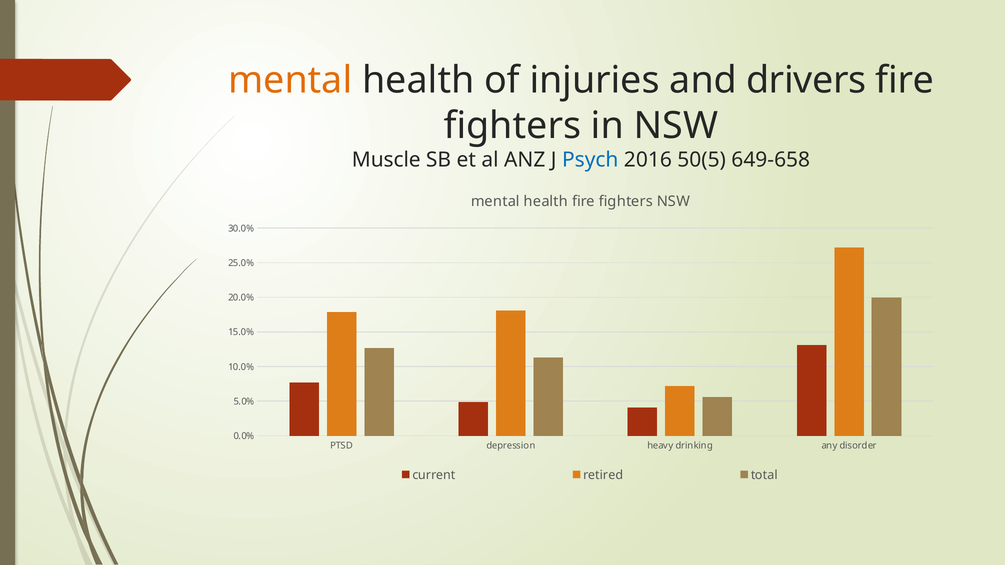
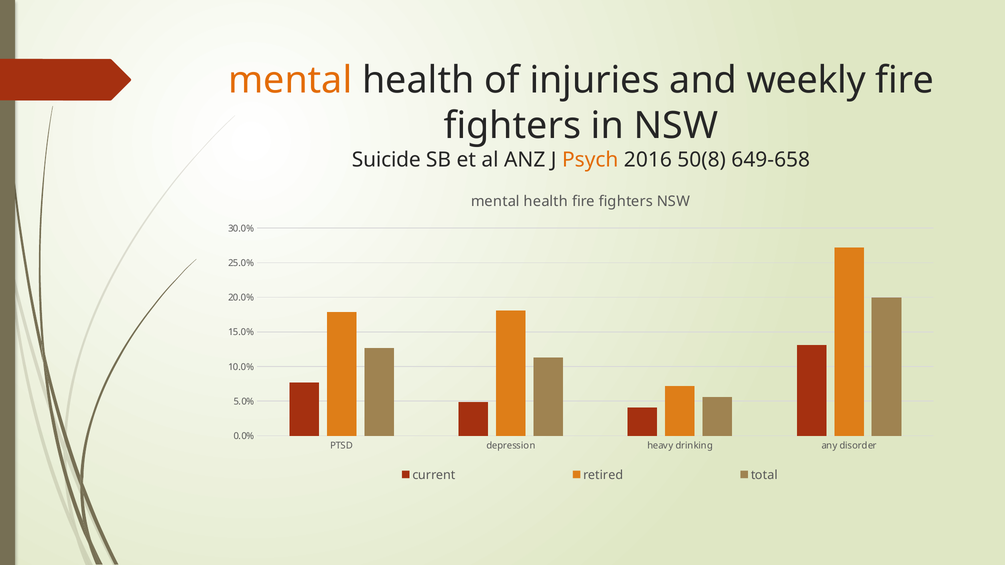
drivers: drivers -> weekly
Muscle: Muscle -> Suicide
Psych colour: blue -> orange
50(5: 50(5 -> 50(8
